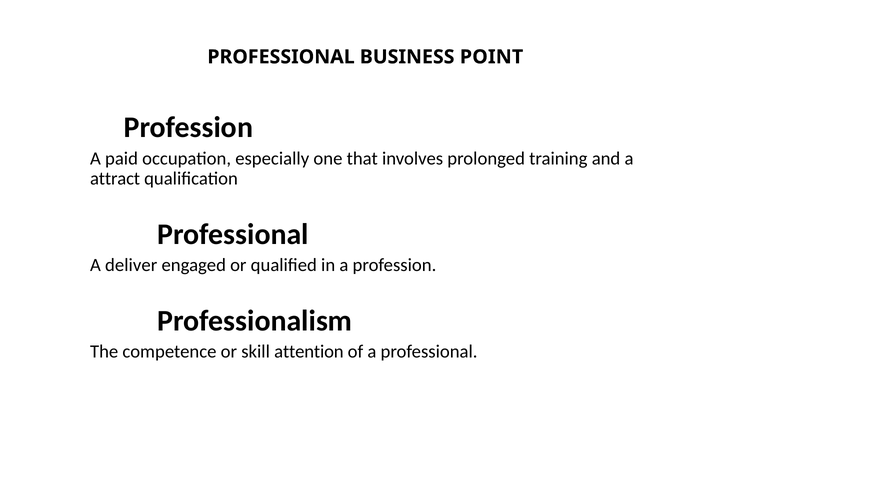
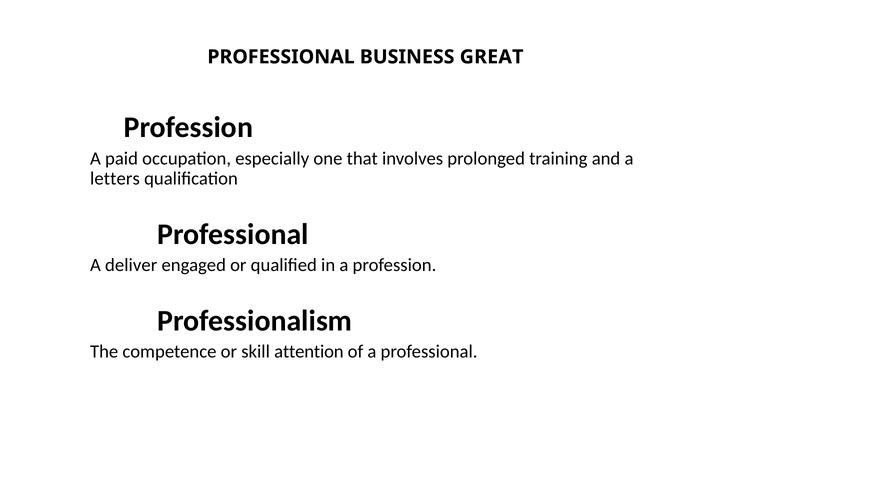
POINT: POINT -> GREAT
attract: attract -> letters
